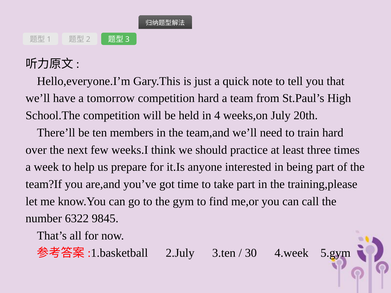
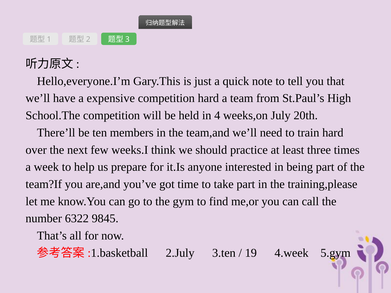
tomorrow: tomorrow -> expensive
30: 30 -> 19
